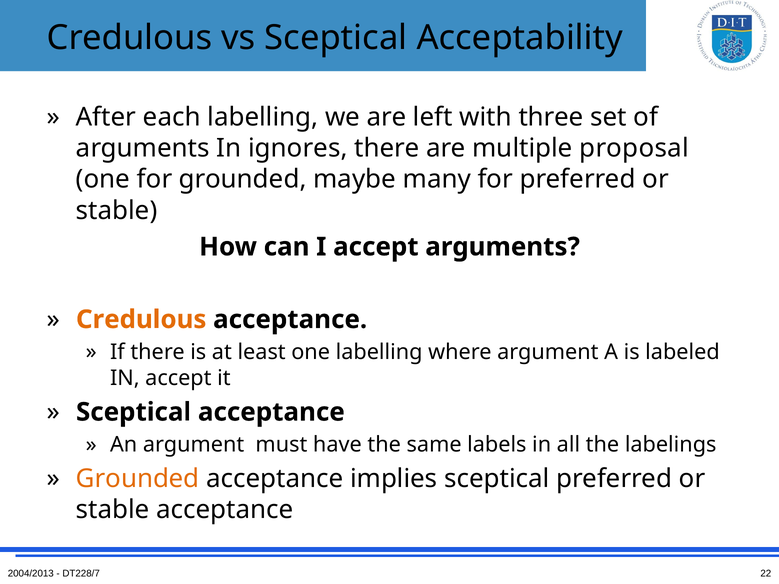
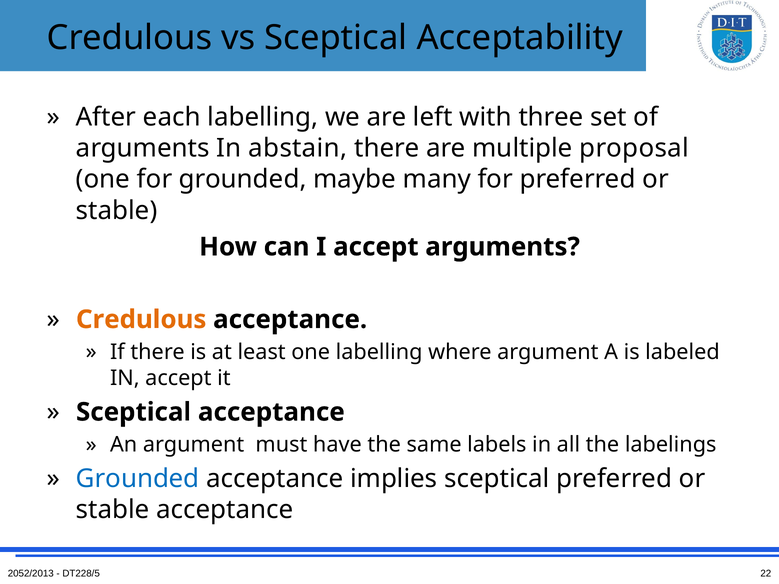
ignores: ignores -> abstain
Grounded at (138, 479) colour: orange -> blue
2004/2013: 2004/2013 -> 2052/2013
DT228/7: DT228/7 -> DT228/5
